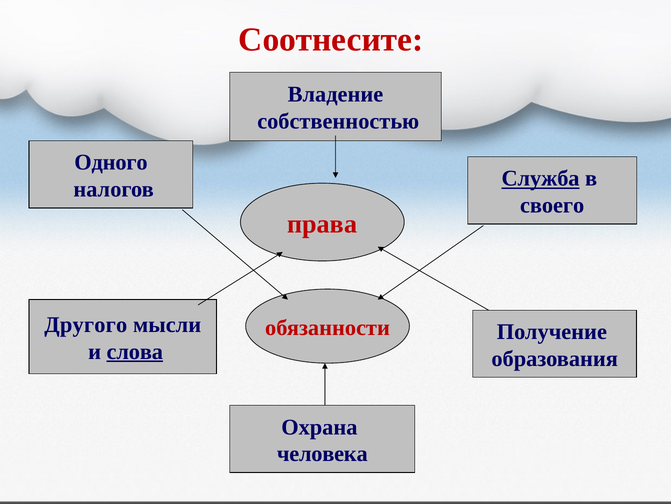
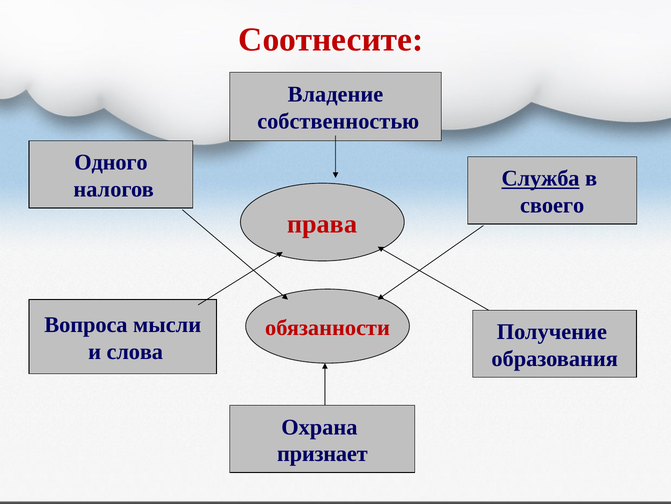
Другого: Другого -> Вопроса
слова underline: present -> none
человека: человека -> признает
